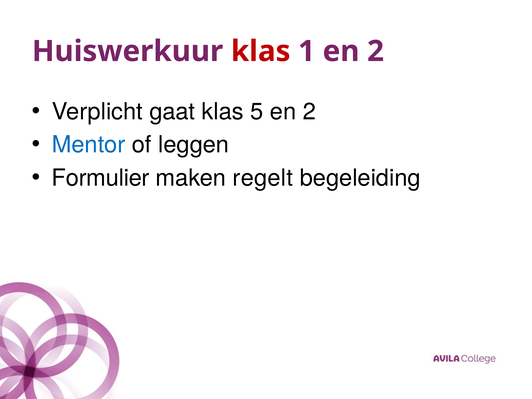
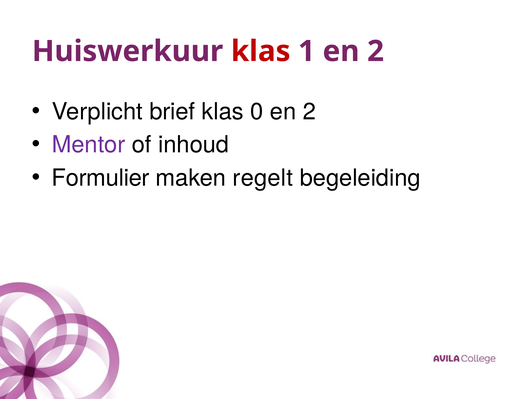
gaat: gaat -> brief
5: 5 -> 0
Mentor colour: blue -> purple
leggen: leggen -> inhoud
